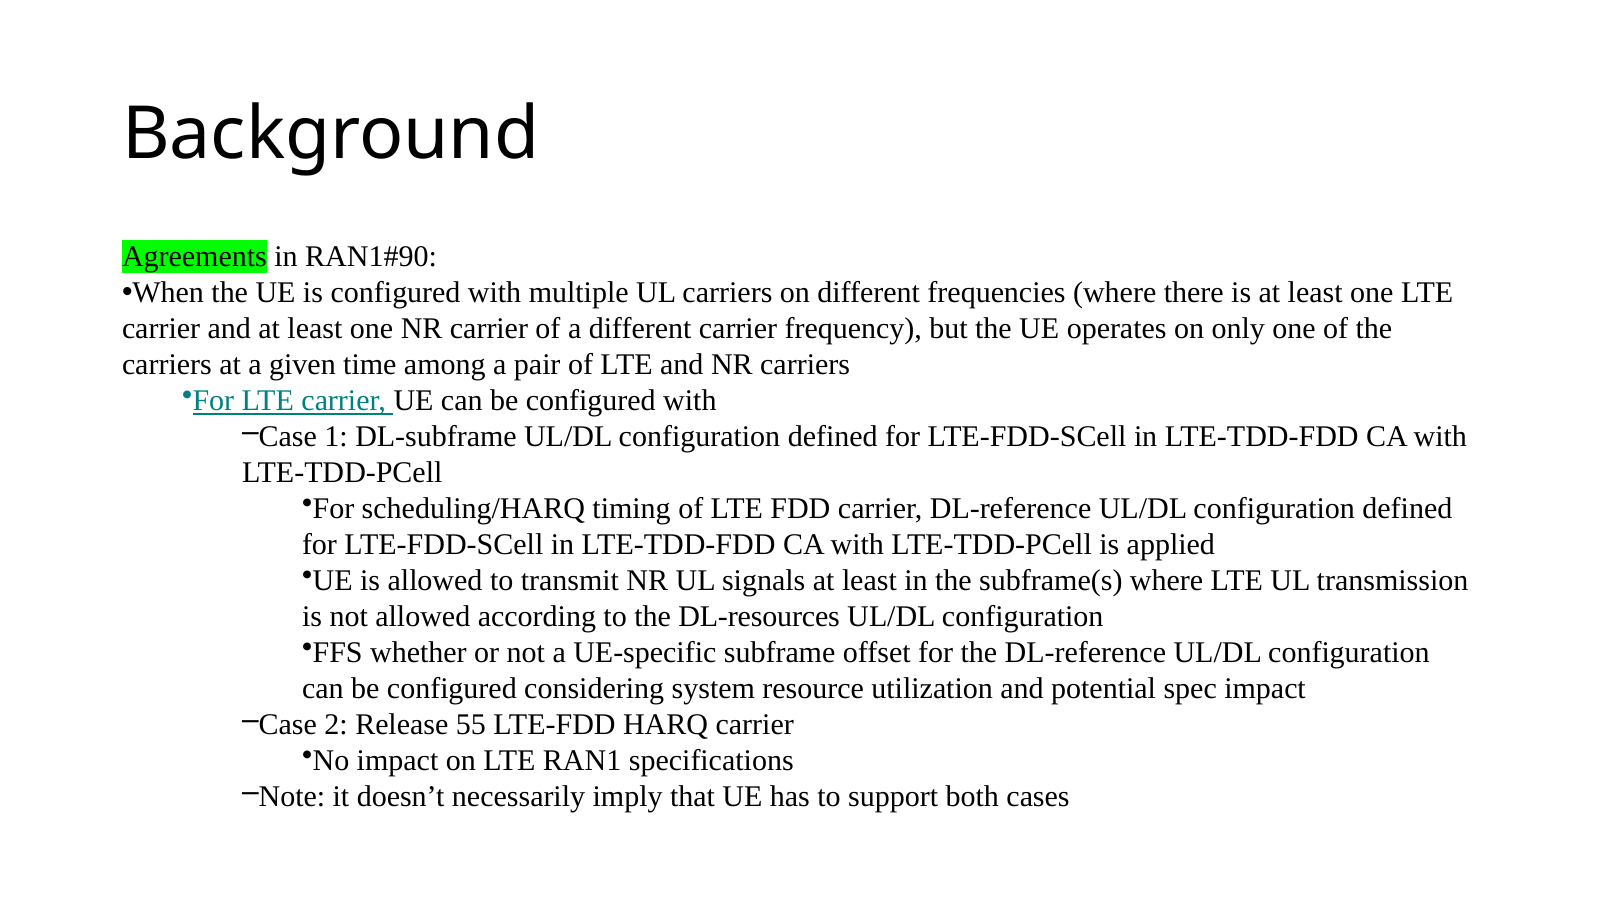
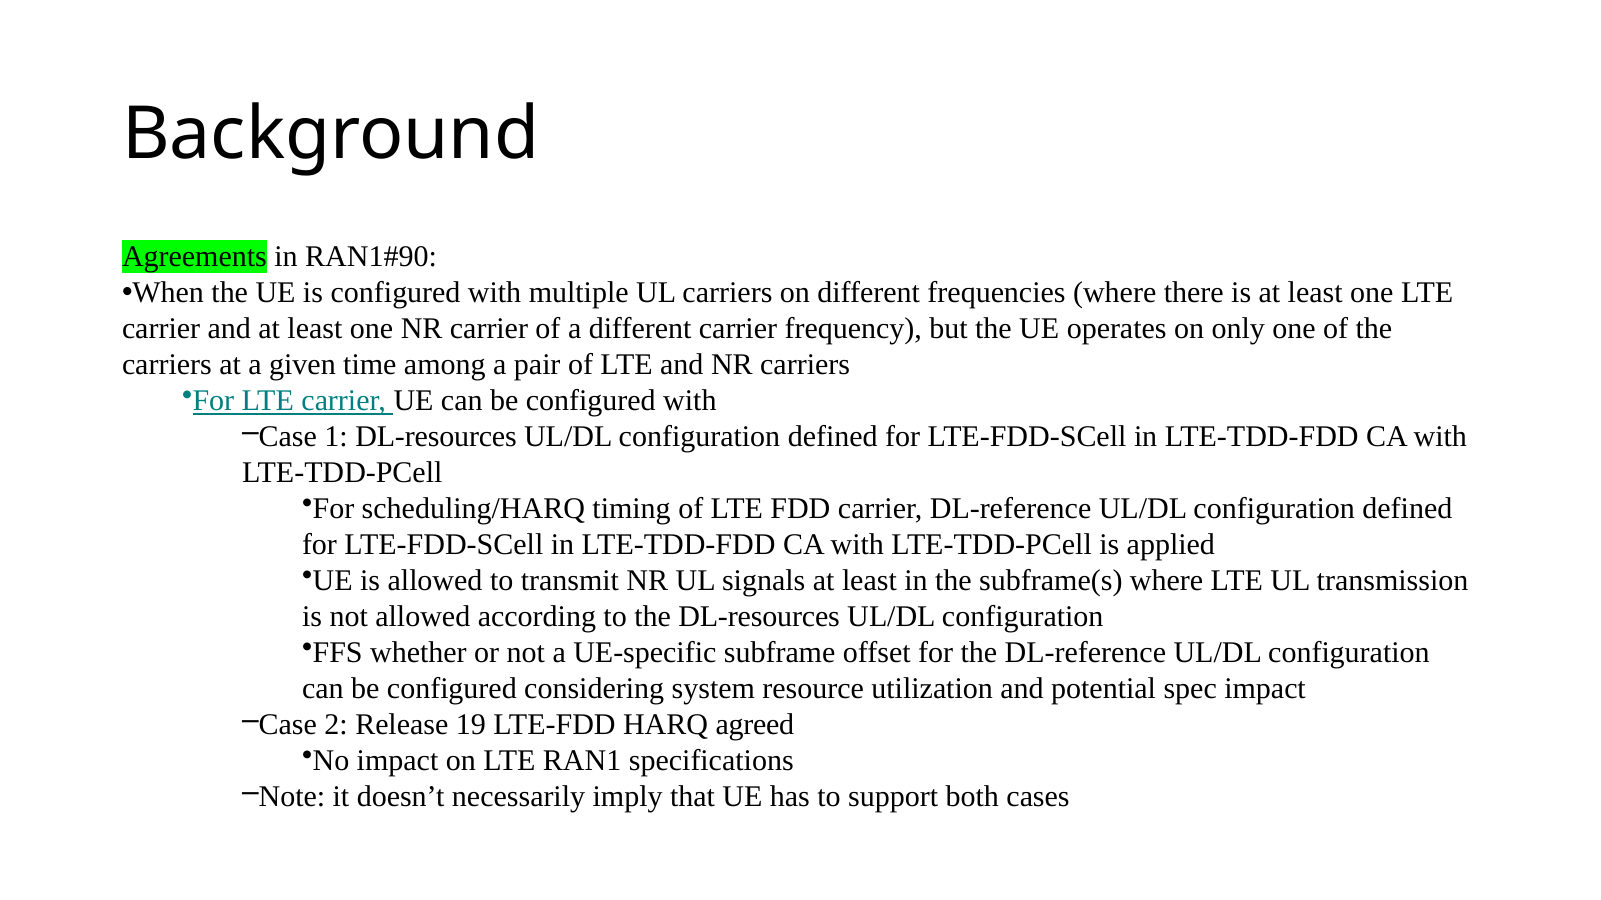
1 DL-subframe: DL-subframe -> DL-resources
55: 55 -> 19
HARQ carrier: carrier -> agreed
